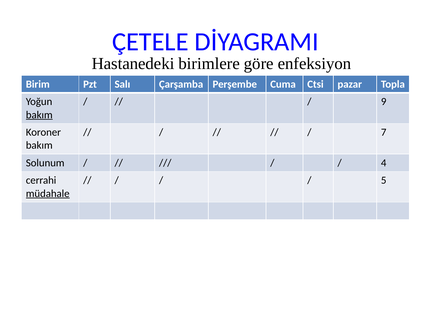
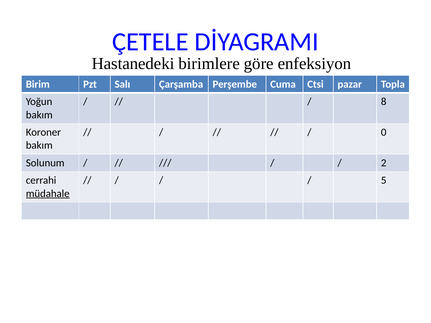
9: 9 -> 8
bakım at (39, 115) underline: present -> none
7: 7 -> 0
4: 4 -> 2
